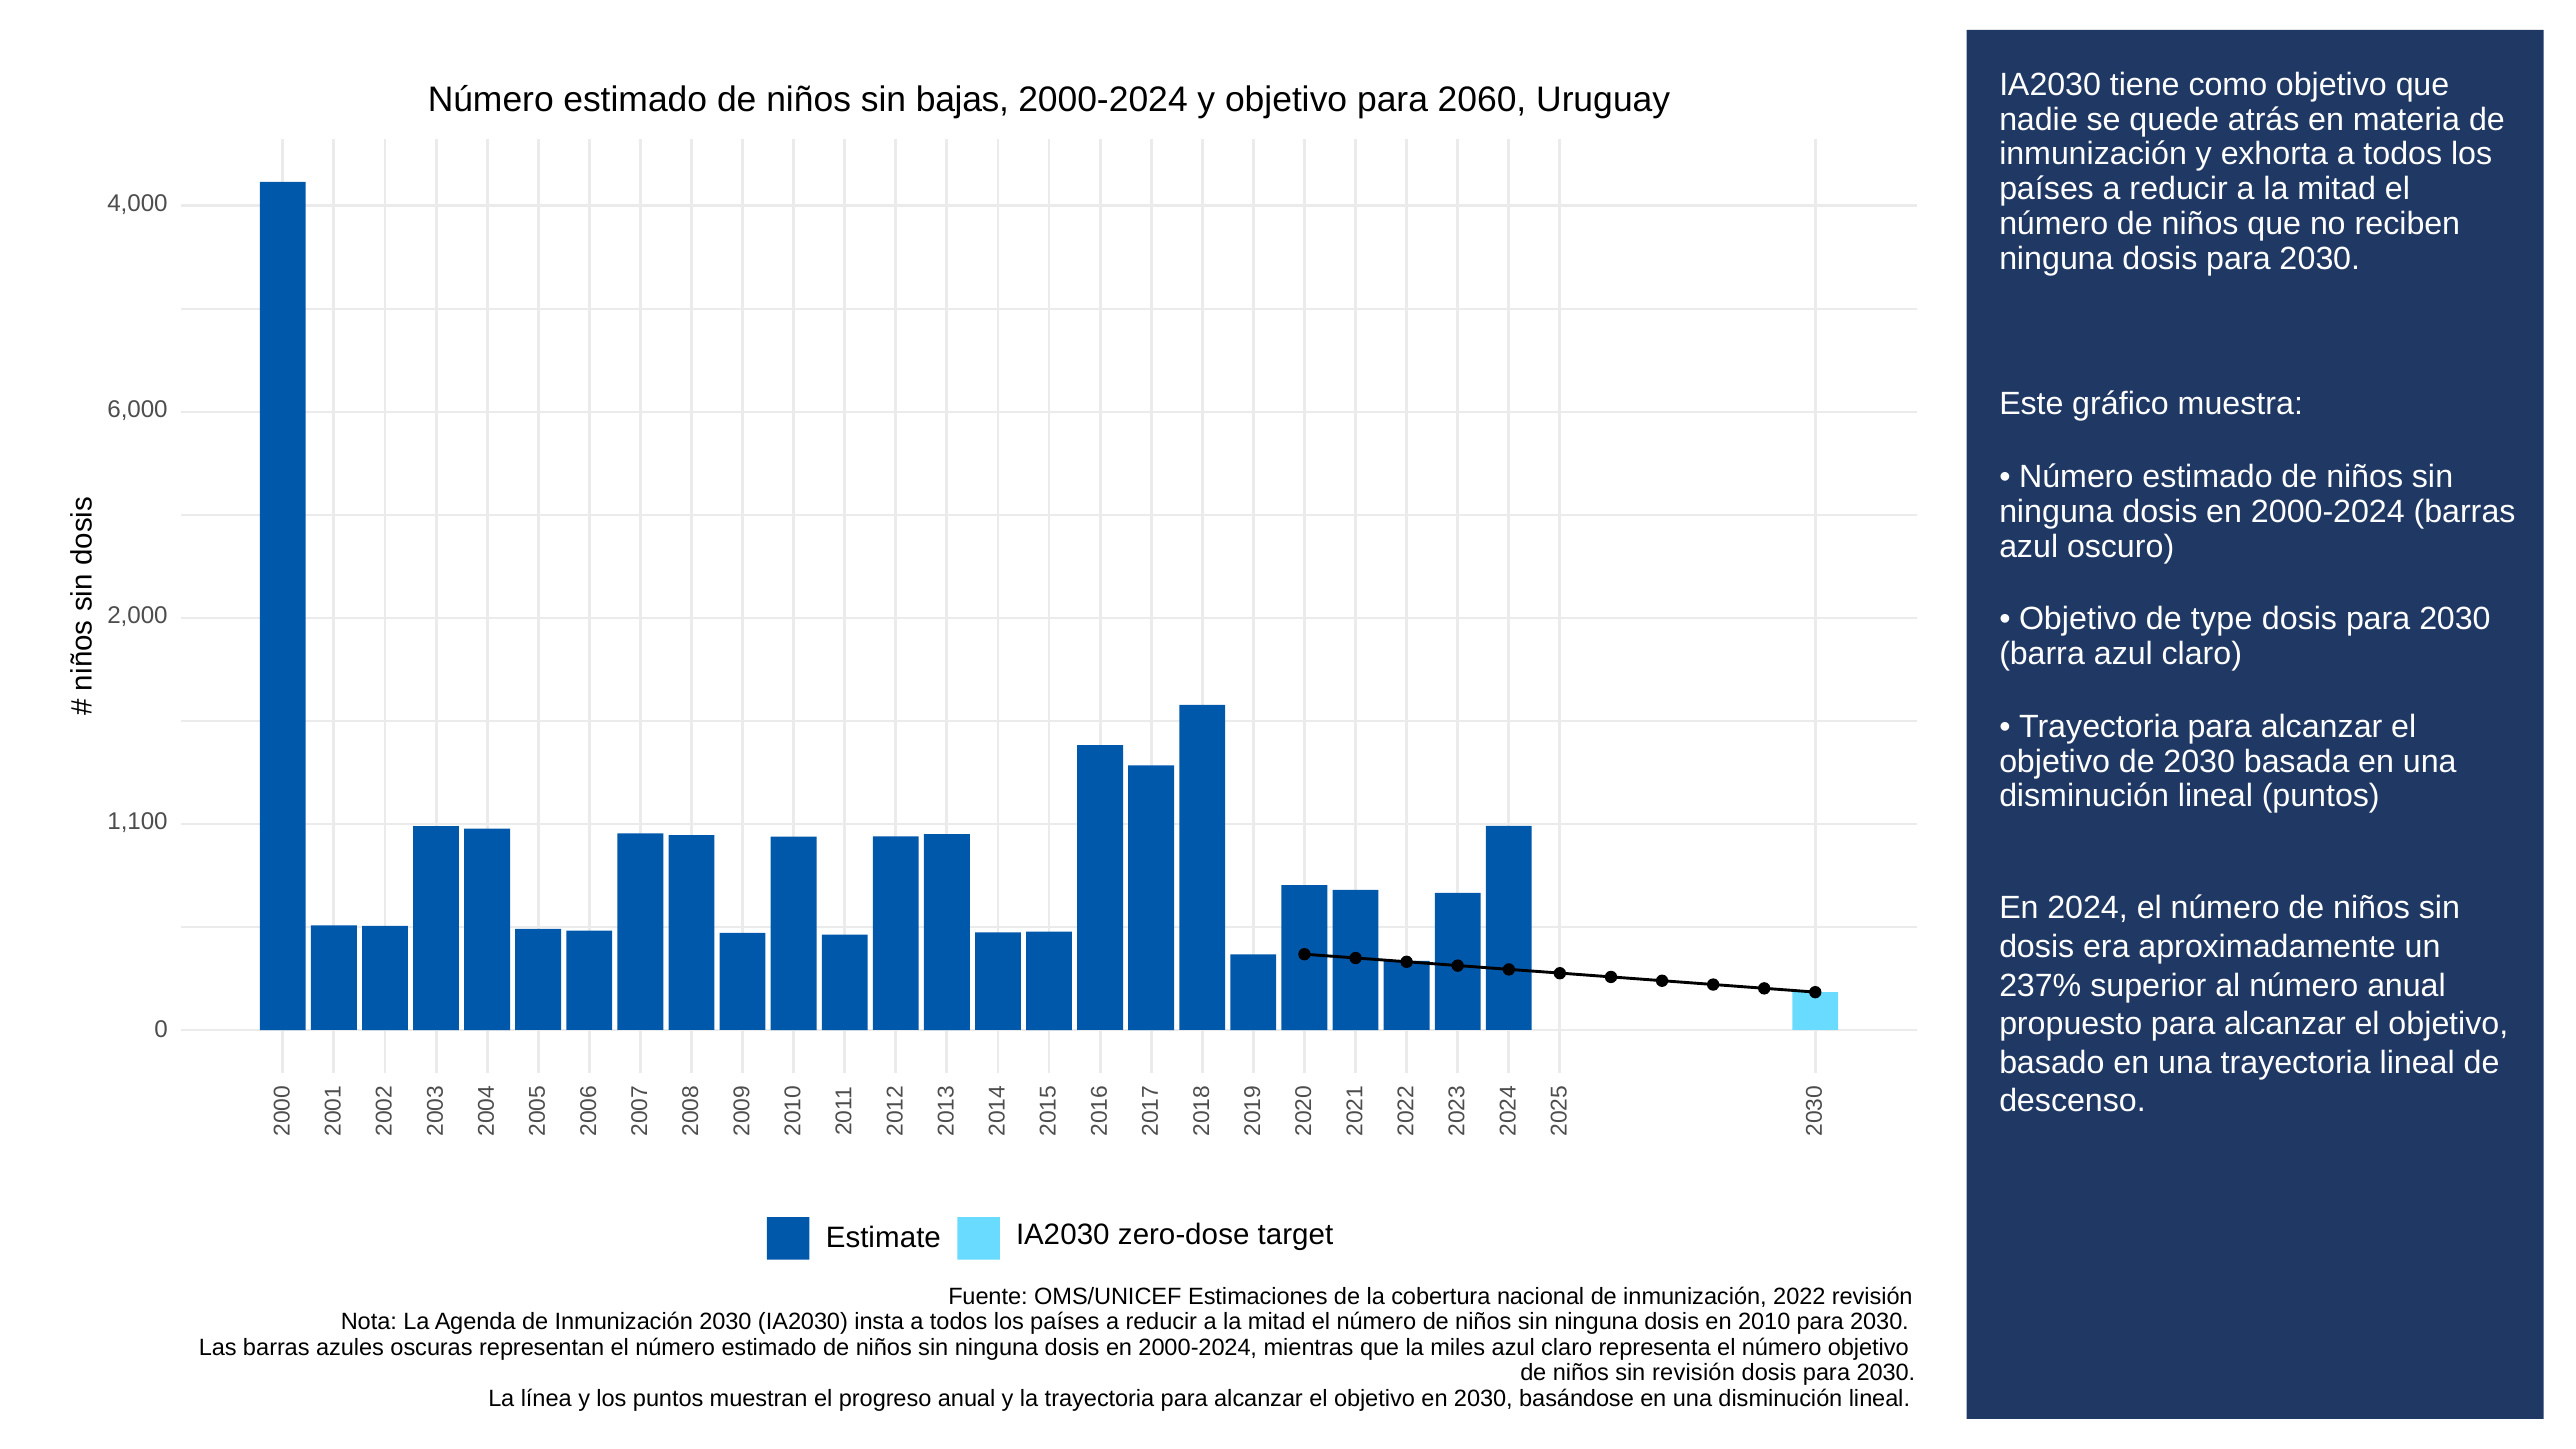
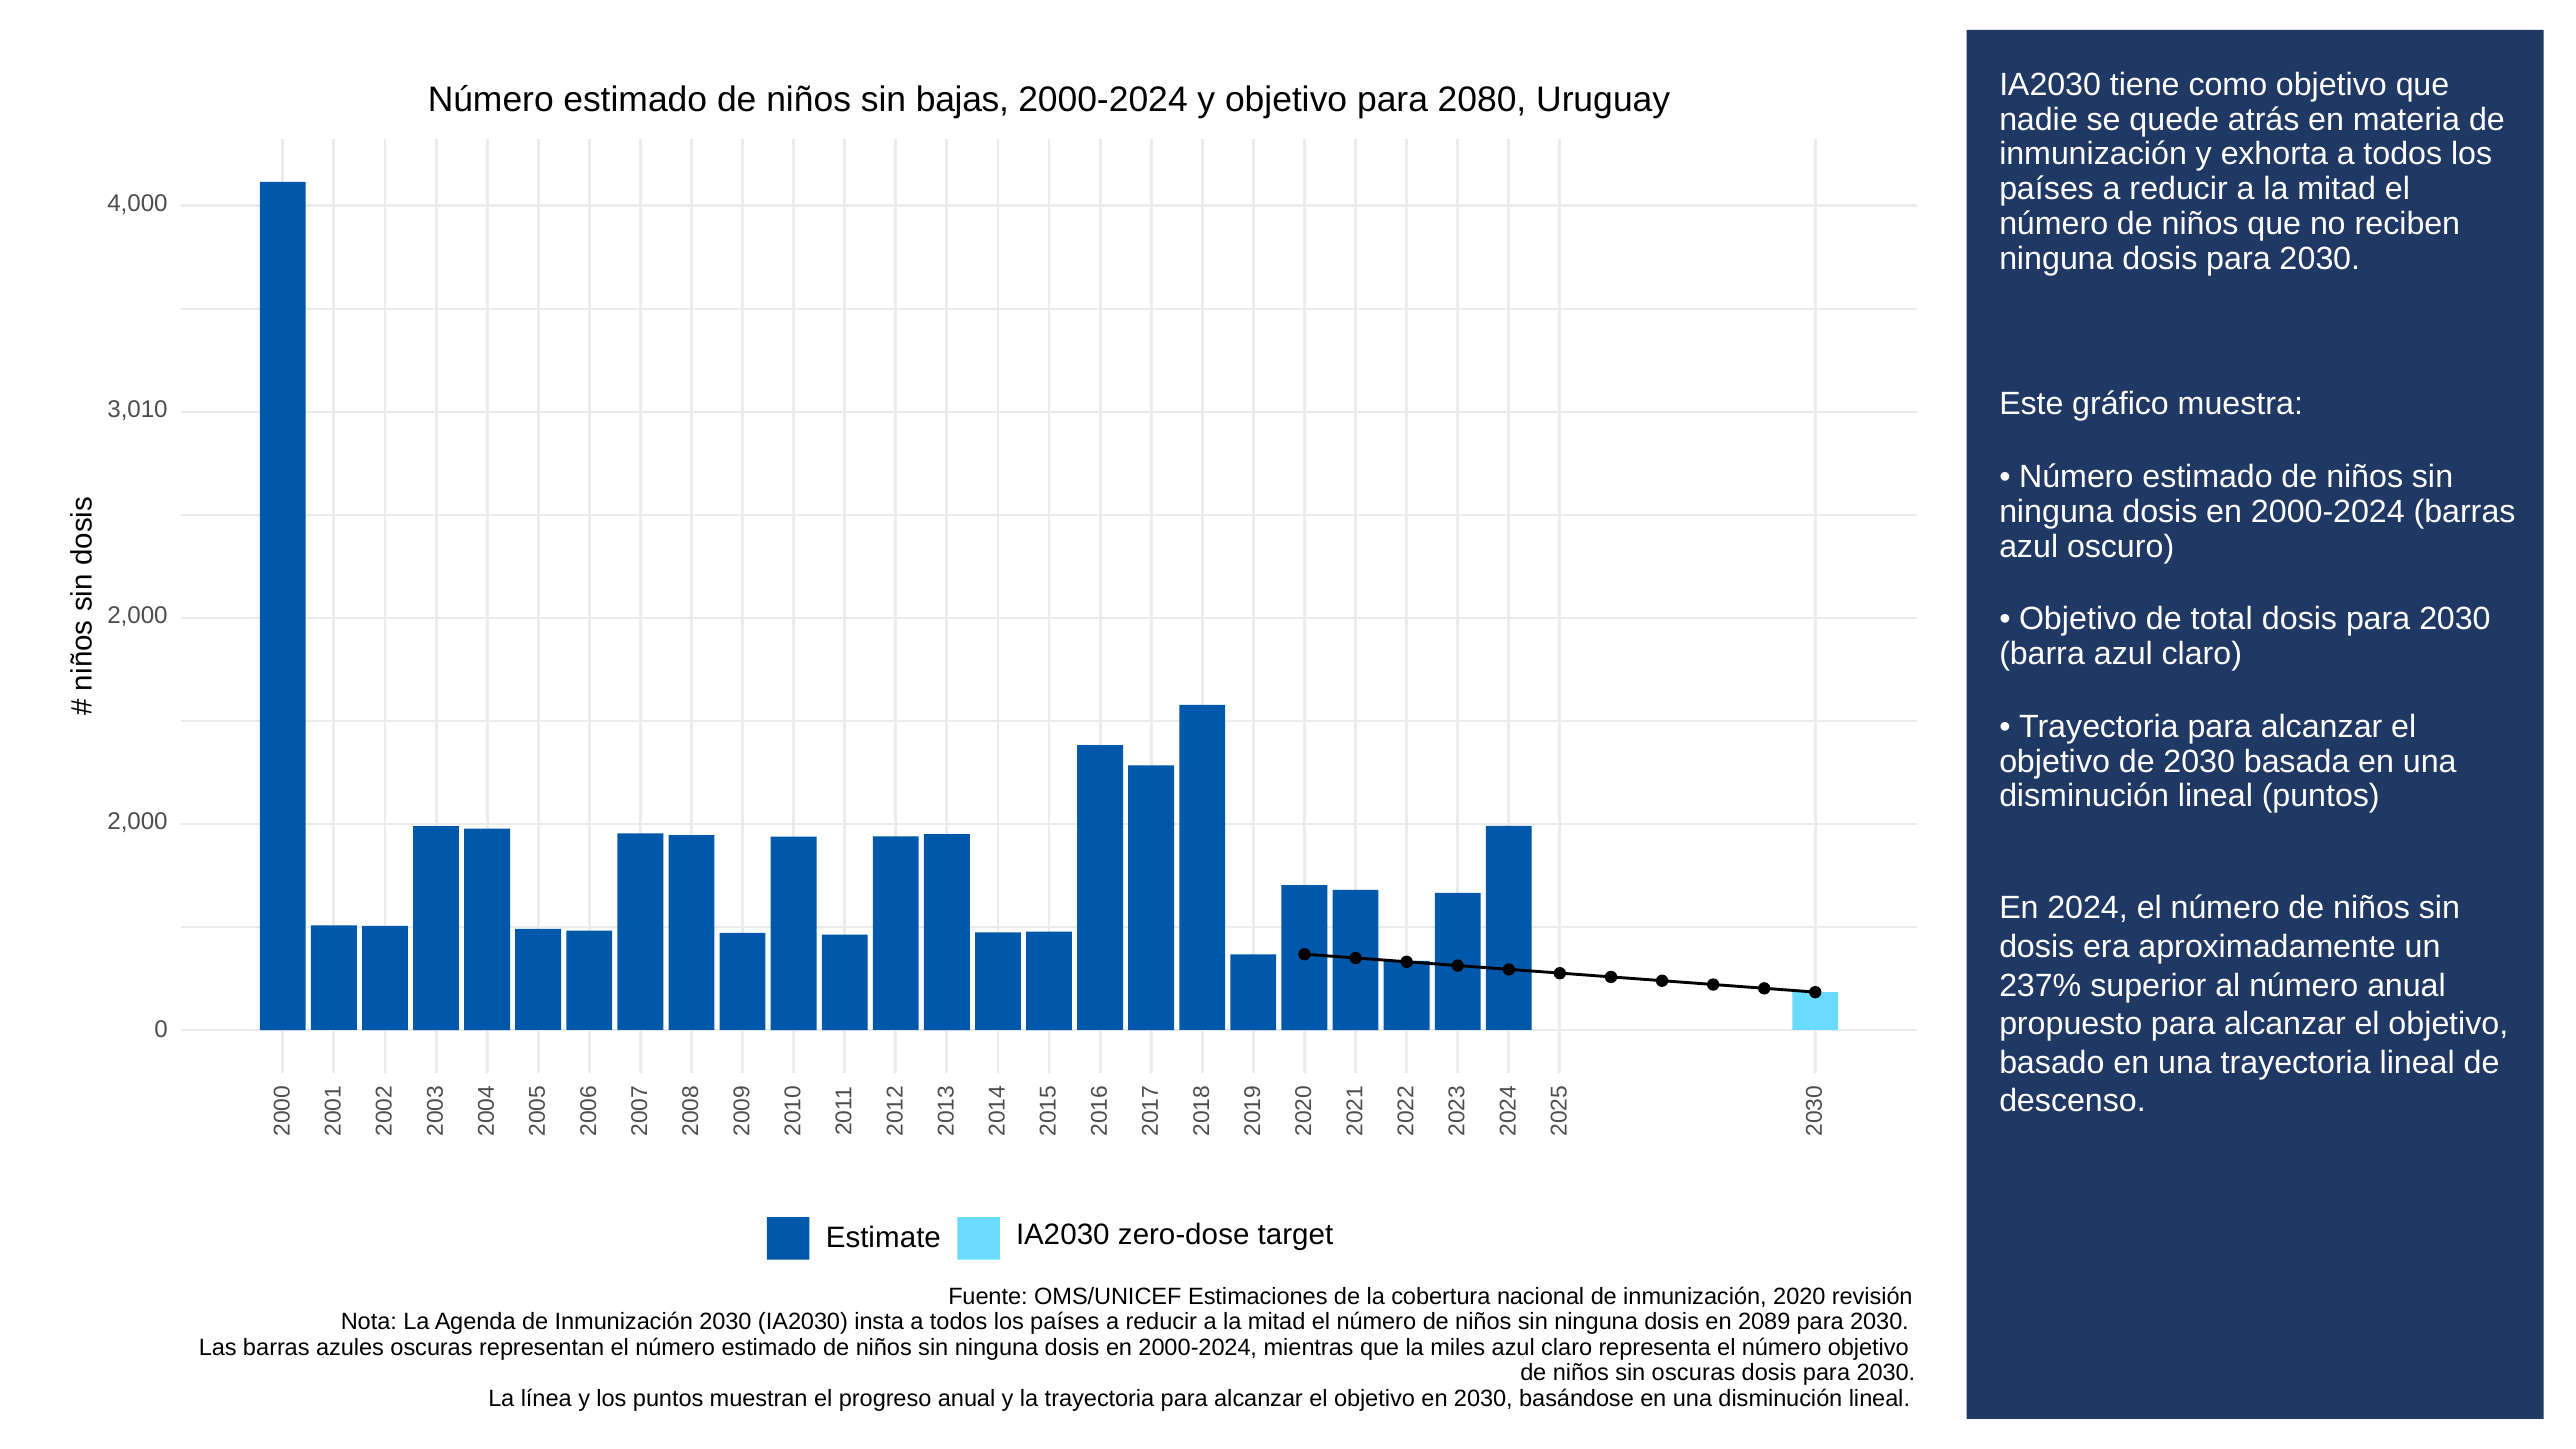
2060: 2060 -> 2080
6,000: 6,000 -> 3,010
type: type -> total
1,100 at (138, 822): 1,100 -> 2,000
2022: 2022 -> 2020
2010: 2010 -> 2089
sin revisión: revisión -> oscuras
